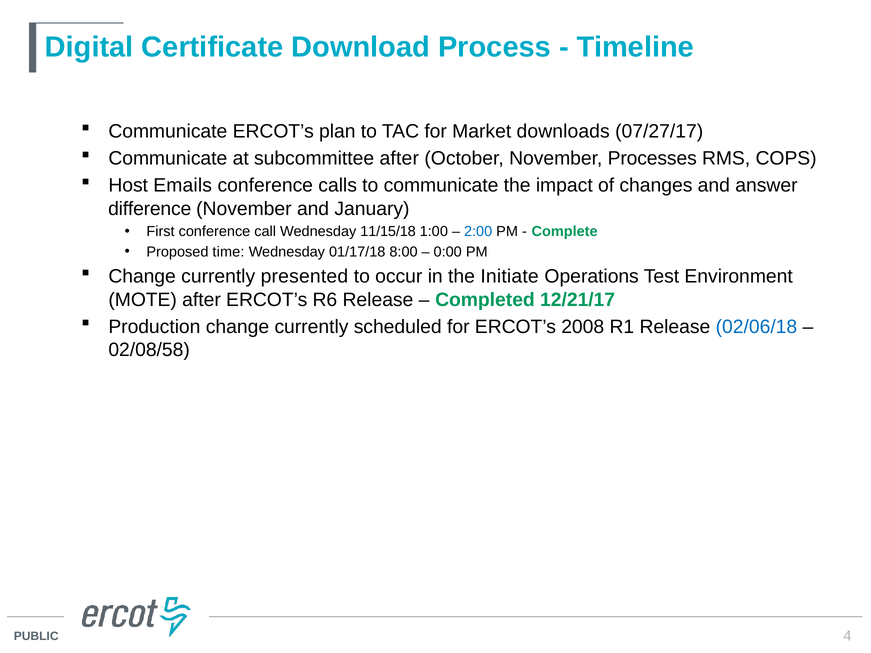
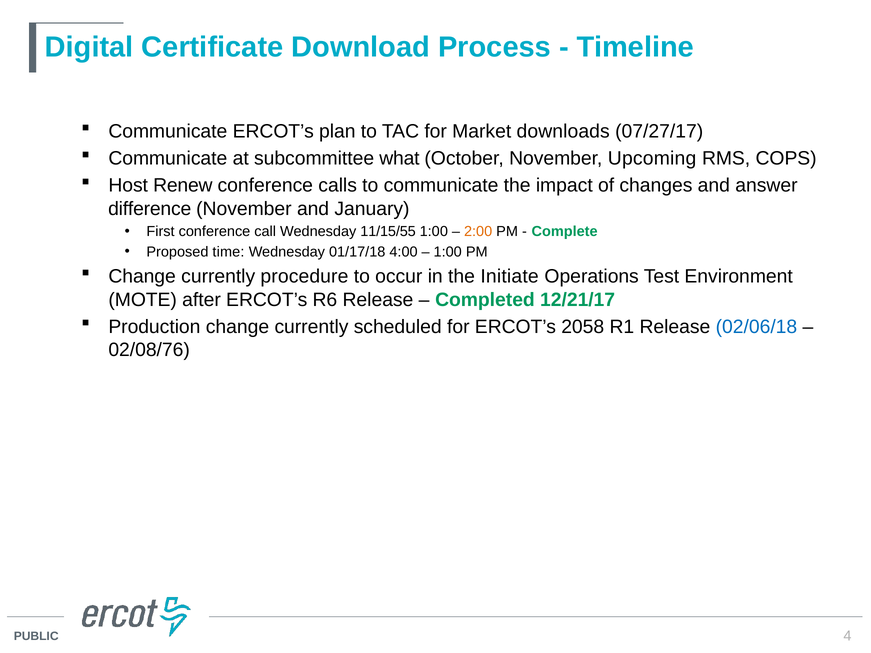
subcommittee after: after -> what
Processes: Processes -> Upcoming
Emails: Emails -> Renew
11/15/18: 11/15/18 -> 11/15/55
2:00 colour: blue -> orange
8:00: 8:00 -> 4:00
0:00 at (448, 252): 0:00 -> 1:00
presented: presented -> procedure
2008: 2008 -> 2058
02/08/58: 02/08/58 -> 02/08/76
